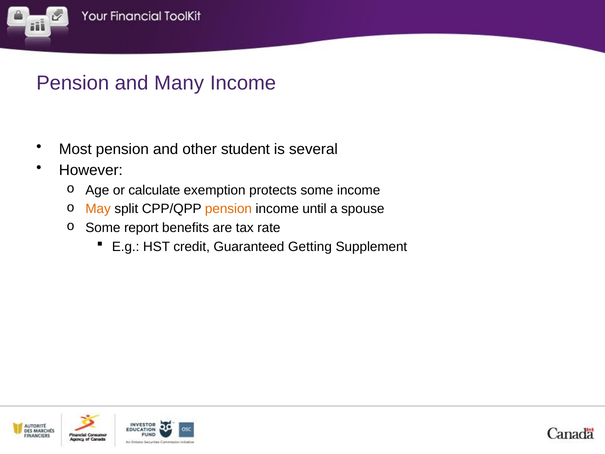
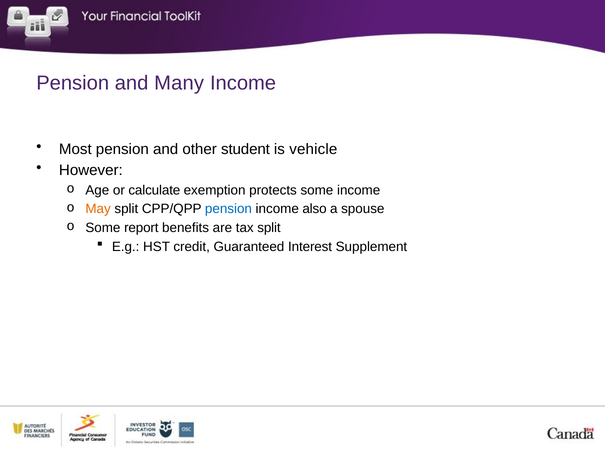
several: several -> vehicle
pension at (228, 209) colour: orange -> blue
until: until -> also
tax rate: rate -> split
Getting: Getting -> Interest
